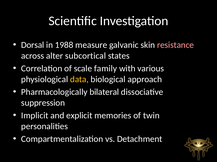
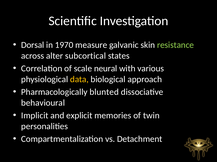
1988: 1988 -> 1970
resistance colour: pink -> light green
family: family -> neural
bilateral: bilateral -> blunted
suppression: suppression -> behavioural
